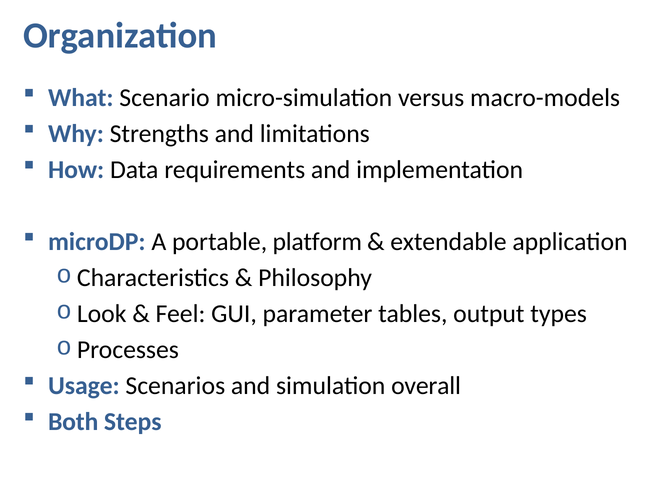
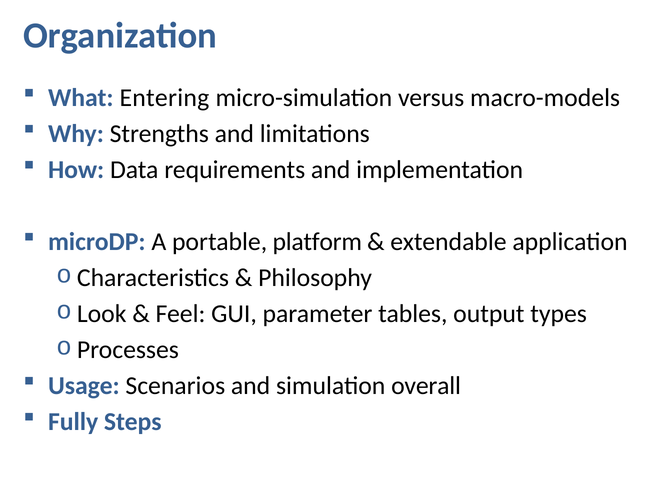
Scenario: Scenario -> Entering
Both: Both -> Fully
